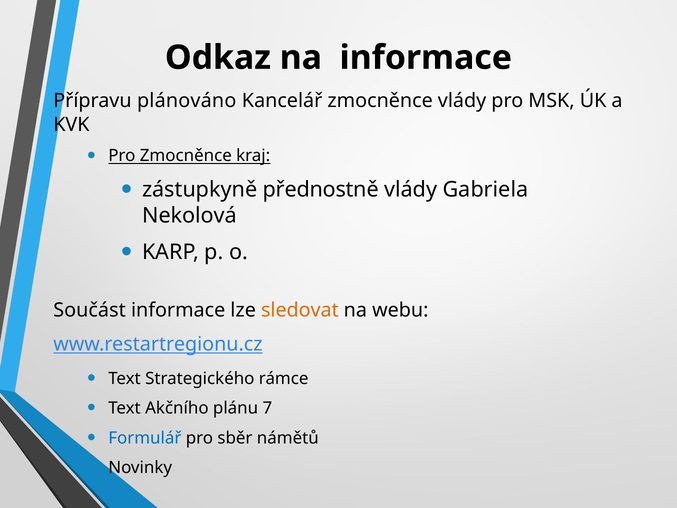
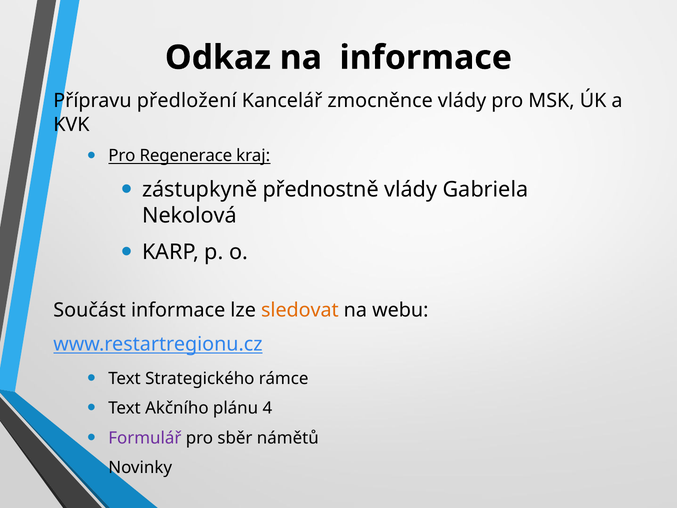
plánováno: plánováno -> předložení
Pro Zmocněnce: Zmocněnce -> Regenerace
7: 7 -> 4
Formulář colour: blue -> purple
